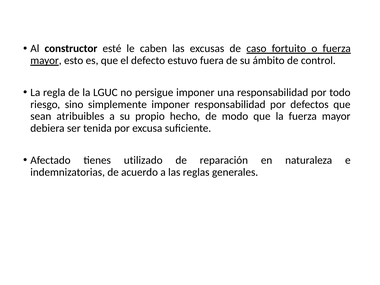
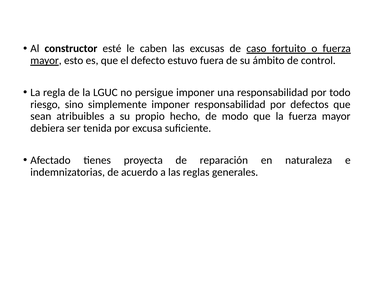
utilizado: utilizado -> proyecta
